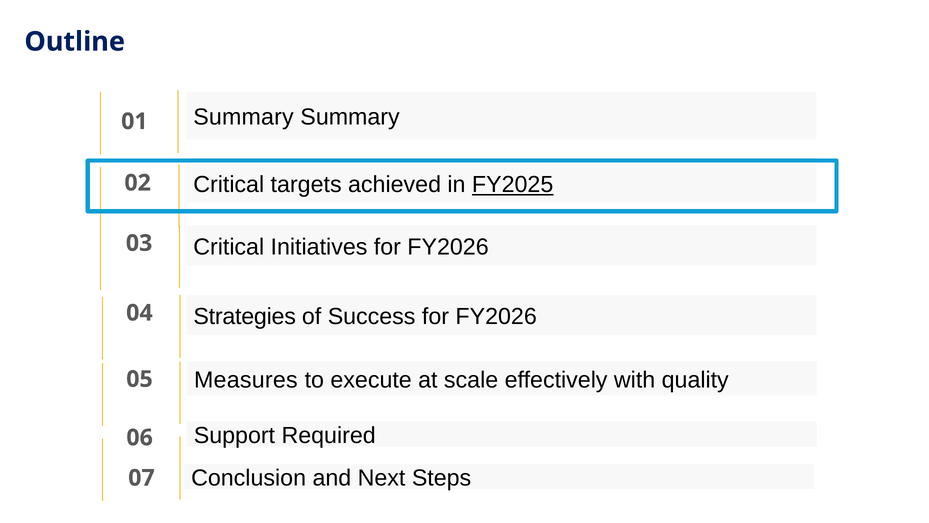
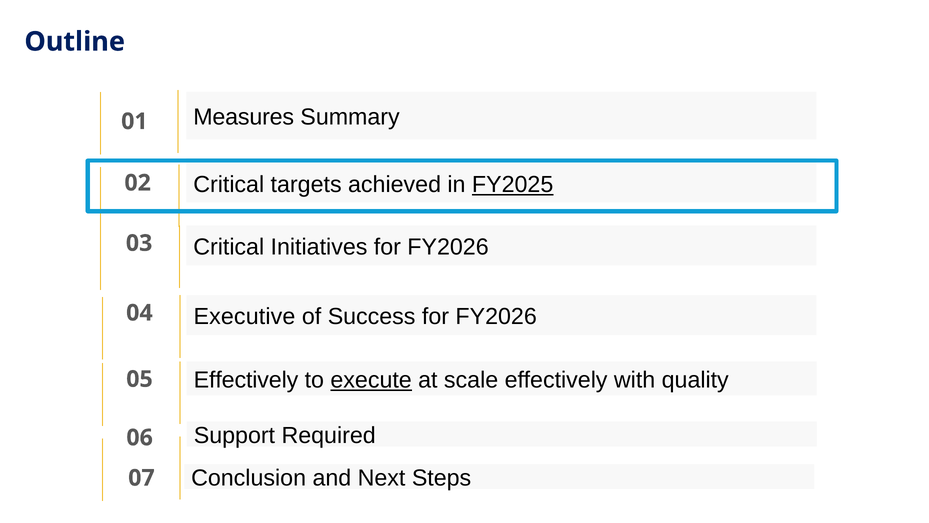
01 Summary: Summary -> Measures
Strategies: Strategies -> Executive
05 Measures: Measures -> Effectively
execute underline: none -> present
